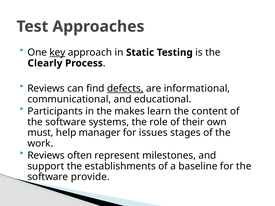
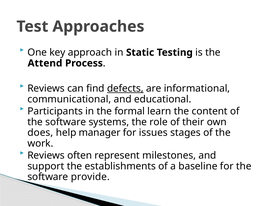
key underline: present -> none
Clearly: Clearly -> Attend
makes: makes -> formal
must: must -> does
